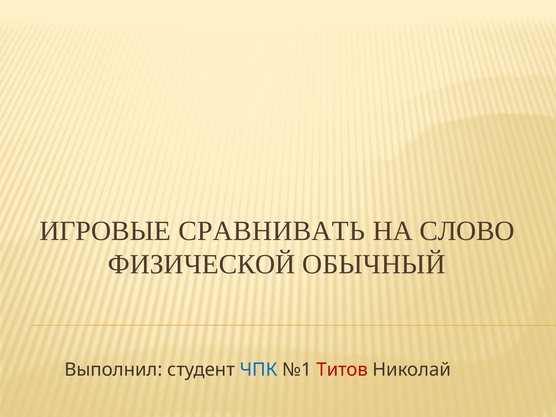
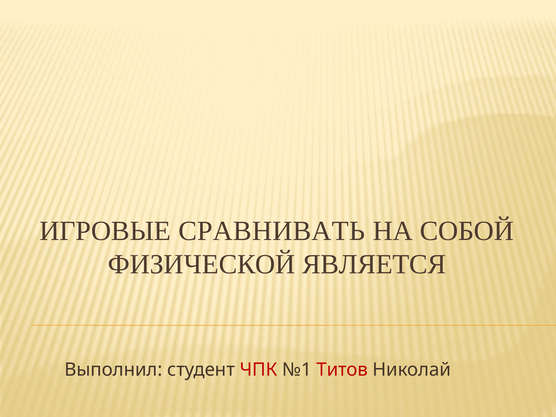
СЛОВО: СЛОВО -> СОБОЙ
ОБЫЧНЫЙ: ОБЫЧНЫЙ -> ЯВЛЯЕТСЯ
ЧПК colour: blue -> red
